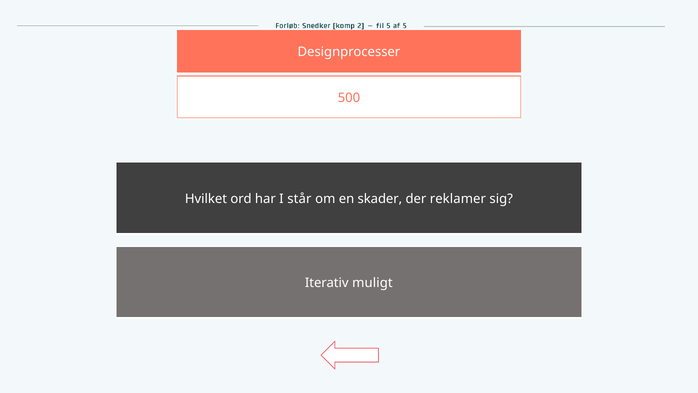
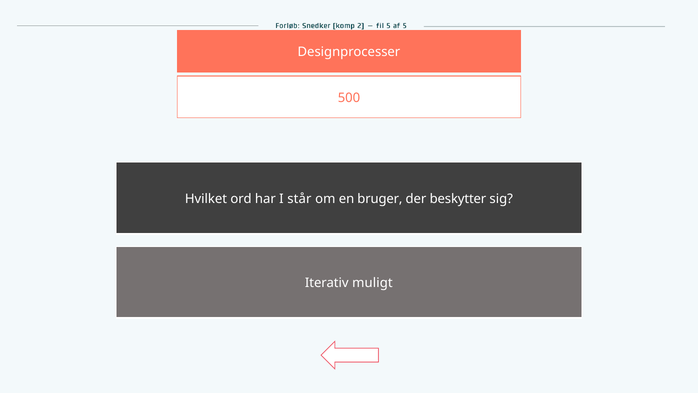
skader: skader -> bruger
reklamer: reklamer -> beskytter
